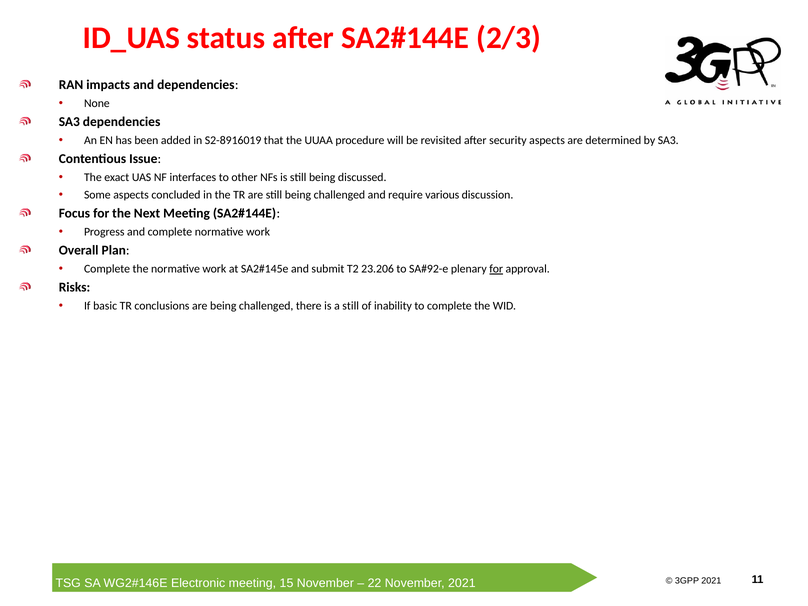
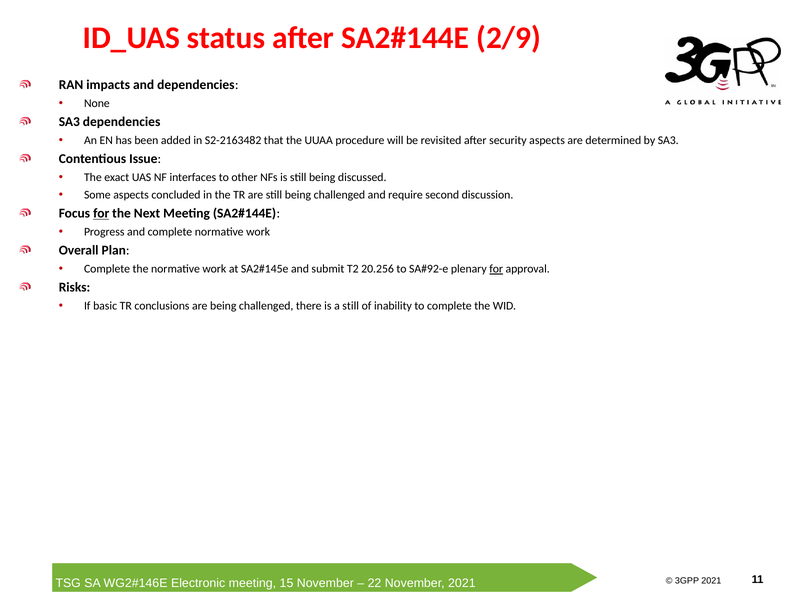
2/3: 2/3 -> 2/9
S2-8916019: S2-8916019 -> S2-2163482
various: various -> second
for at (101, 213) underline: none -> present
23.206: 23.206 -> 20.256
